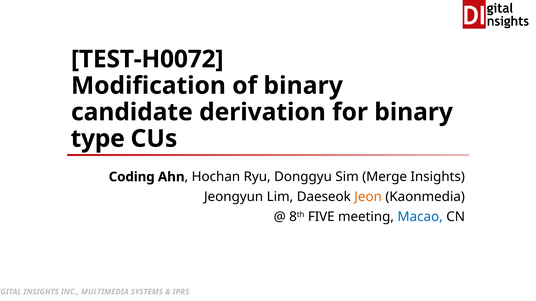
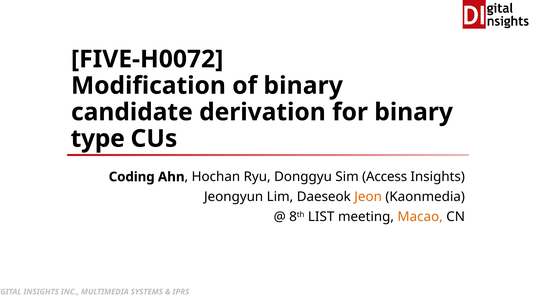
TEST-H0072: TEST-H0072 -> FIVE-H0072
Merge: Merge -> Access
FIVE: FIVE -> LIST
Macao colour: blue -> orange
